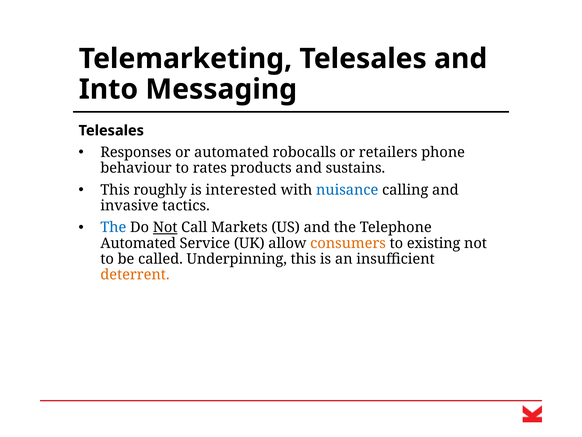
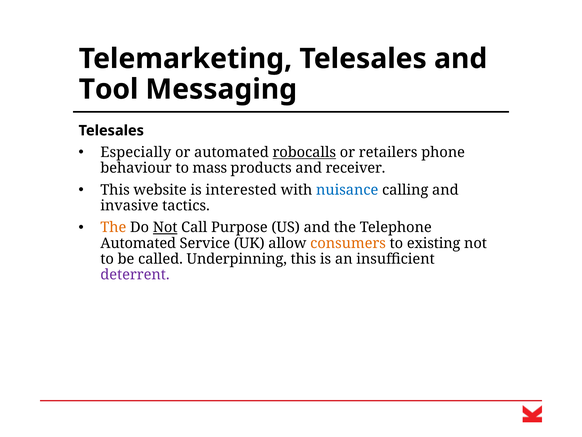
Into: Into -> Tool
Responses: Responses -> Especially
robocalls underline: none -> present
rates: rates -> mass
sustains: sustains -> receiver
roughly: roughly -> website
The at (113, 227) colour: blue -> orange
Markets: Markets -> Purpose
deterrent colour: orange -> purple
